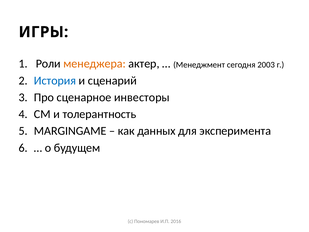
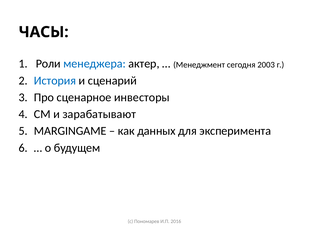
ИГРЫ: ИГРЫ -> ЧАСЫ
менеджера colour: orange -> blue
толерантность: толерантность -> зарабатывают
